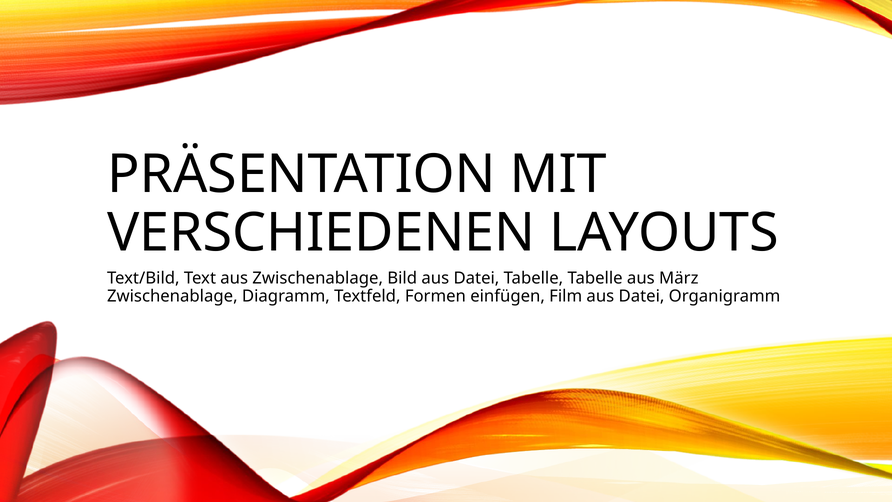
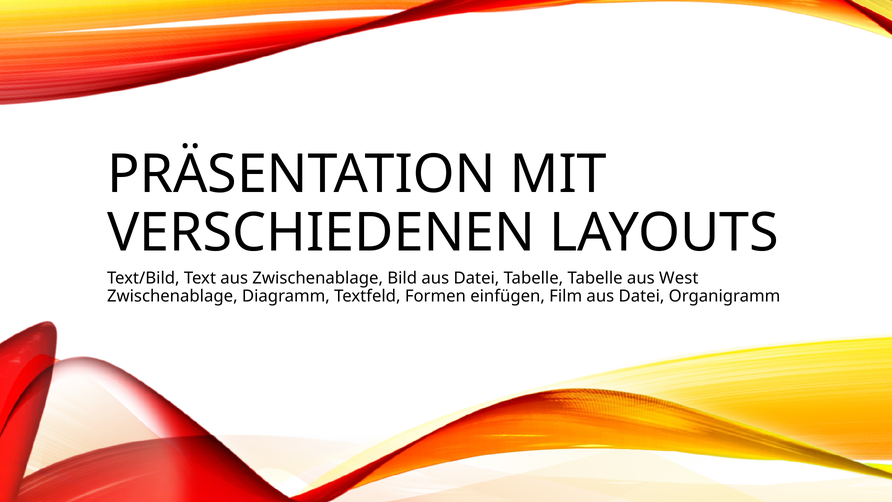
März: März -> West
